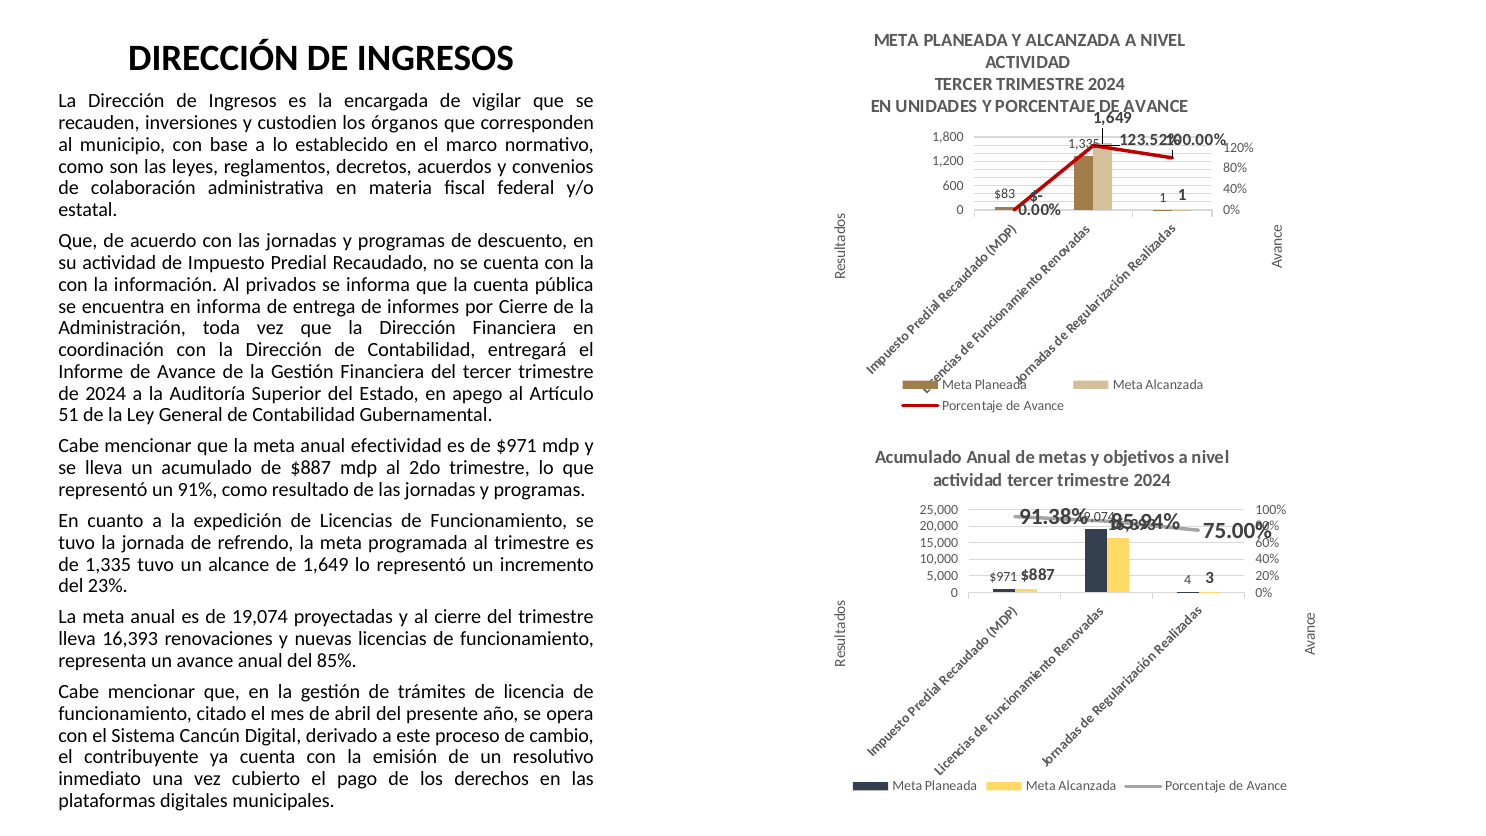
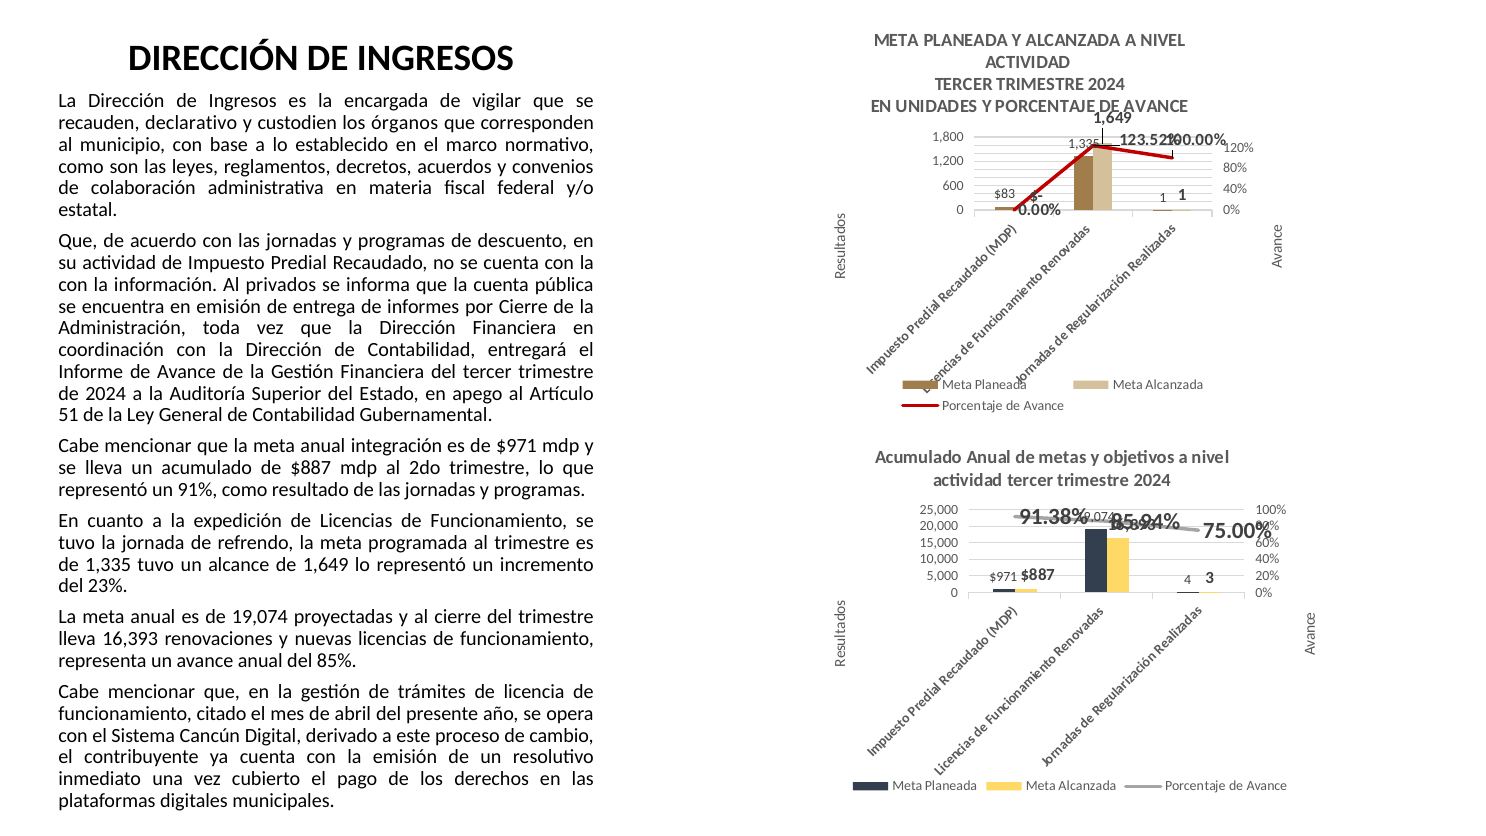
inversiones: inversiones -> declarativo
en informa: informa -> emisión
efectividad: efectividad -> integración
